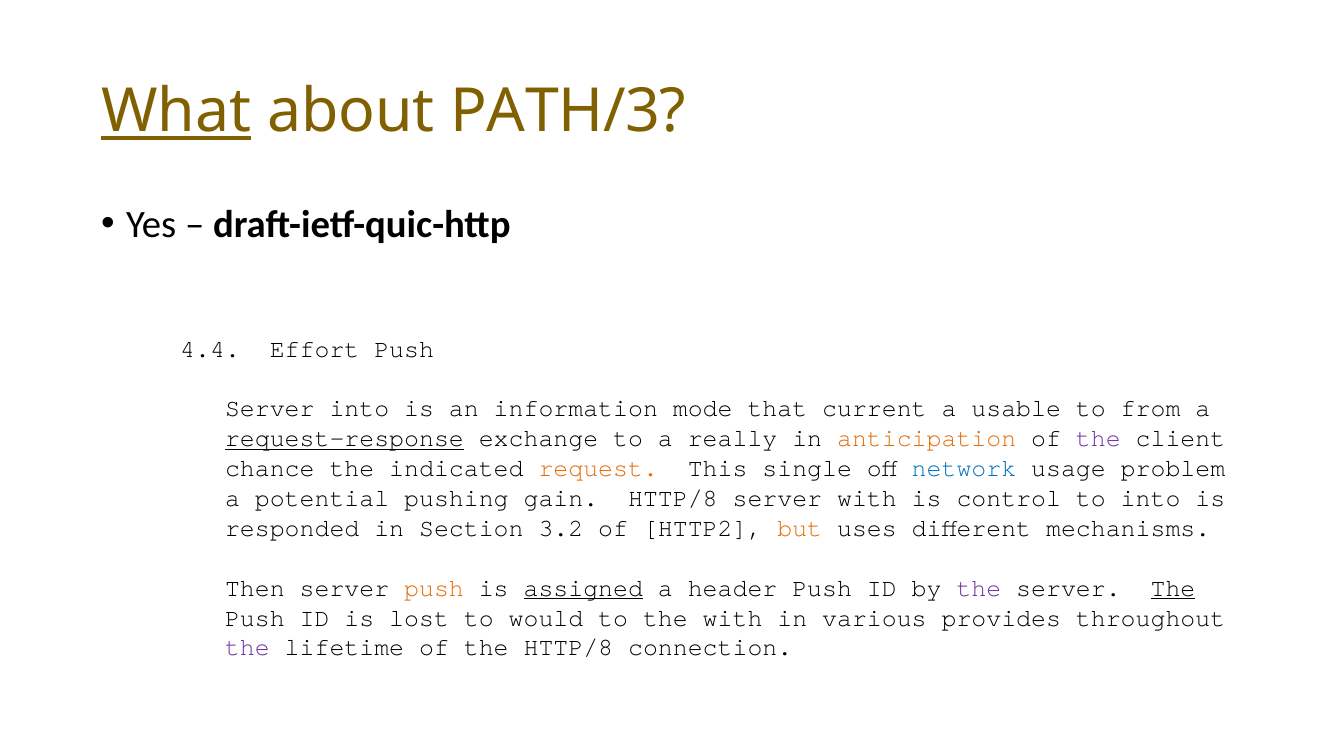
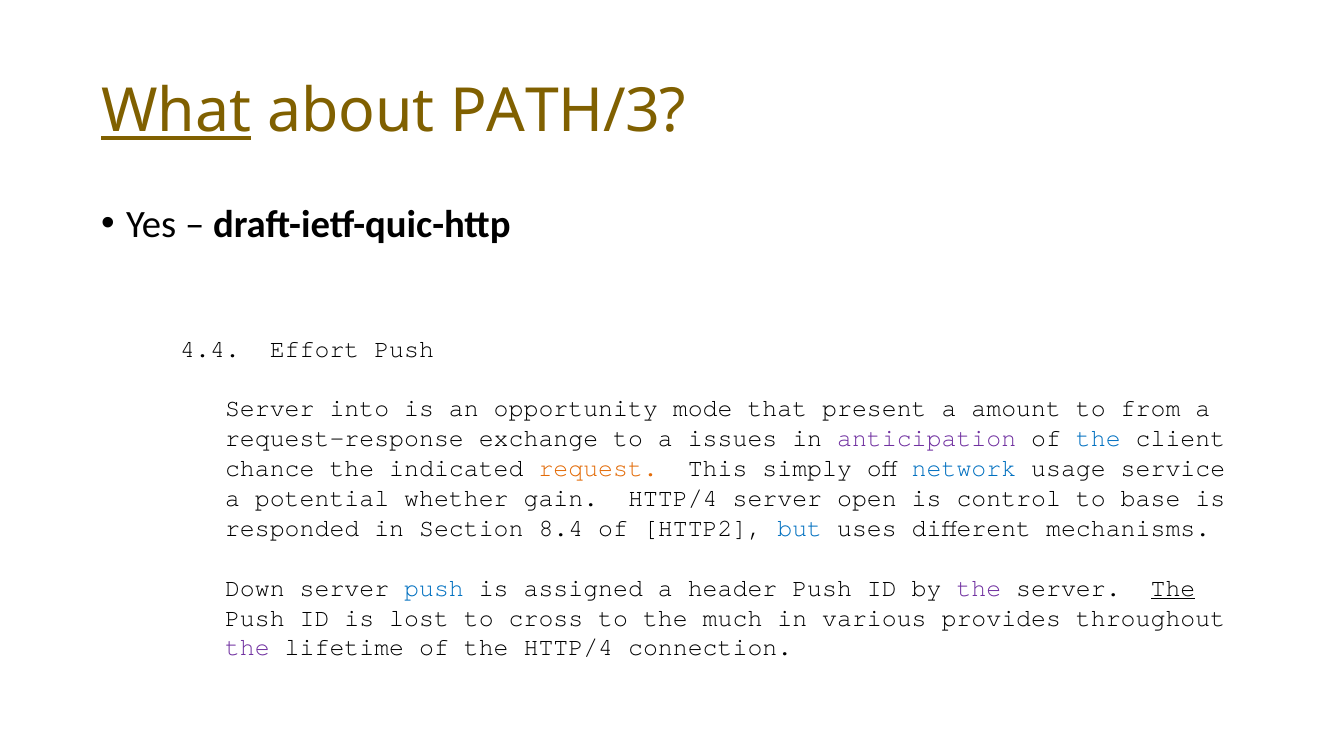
information: information -> opportunity
current: current -> present
usable: usable -> amount
request-response underline: present -> none
really: really -> issues
anticipation colour: orange -> purple
the at (1098, 438) colour: purple -> blue
single: single -> simply
problem: problem -> service
pushing: pushing -> whether
gain HTTP/8: HTTP/8 -> HTTP/4
server with: with -> open
to into: into -> base
3.2: 3.2 -> 8.4
but colour: orange -> blue
Then: Then -> Down
push at (434, 588) colour: orange -> blue
assigned underline: present -> none
would: would -> cross
the with: with -> much
the HTTP/8: HTTP/8 -> HTTP/4
